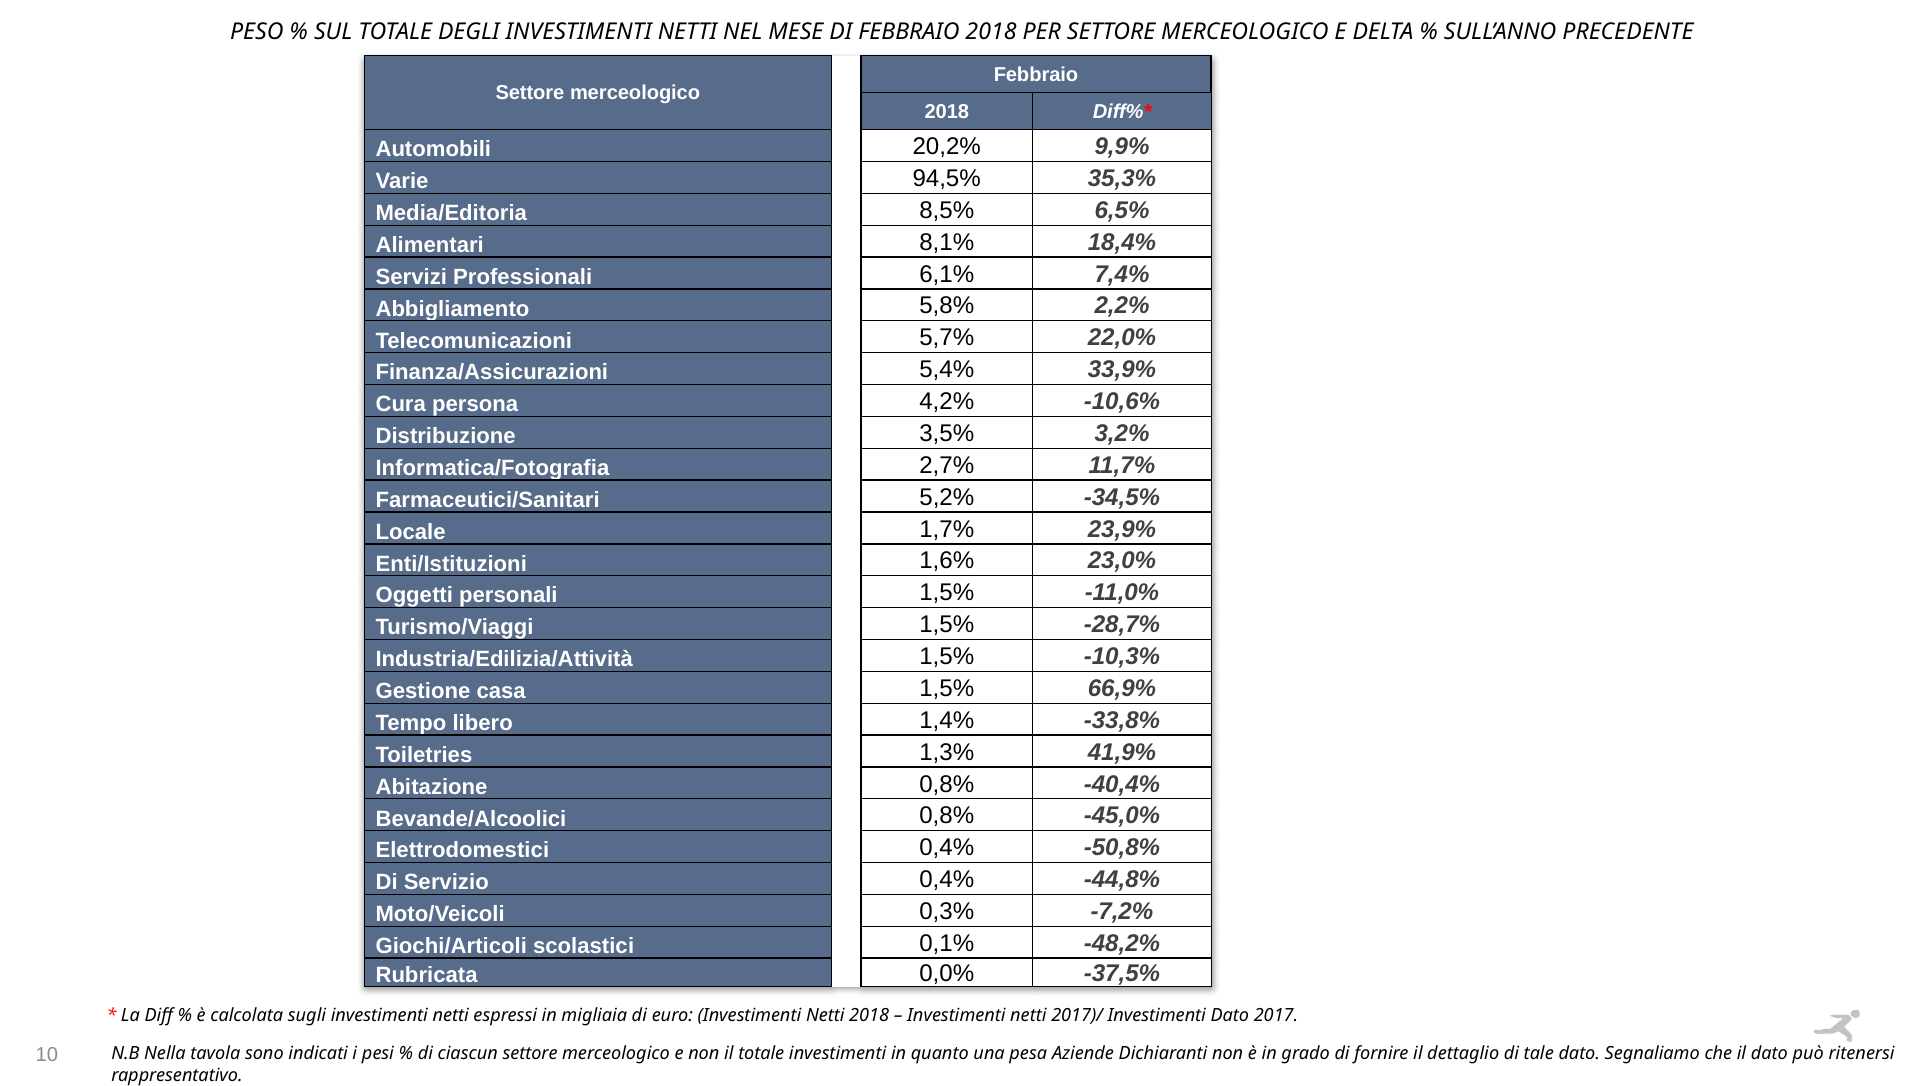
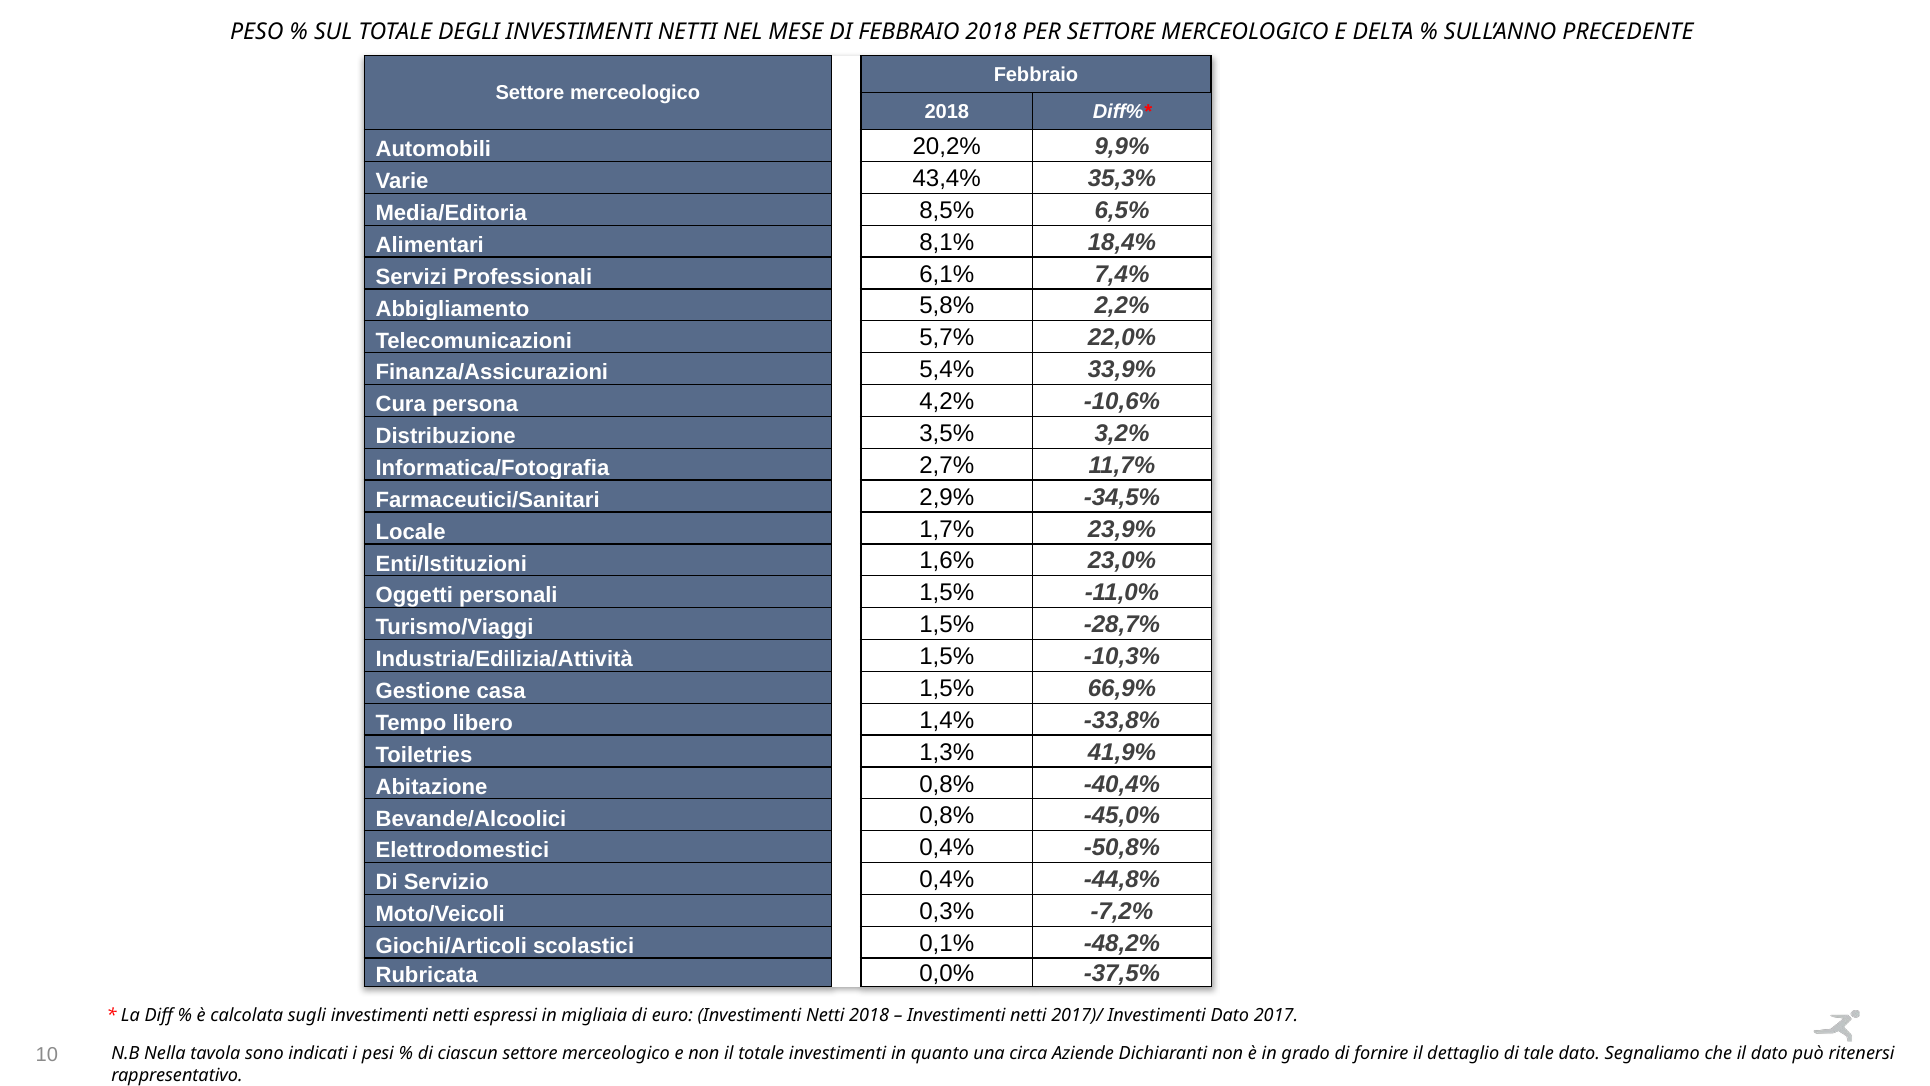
94,5%: 94,5% -> 43,4%
5,2%: 5,2% -> 2,9%
pesa: pesa -> circa
